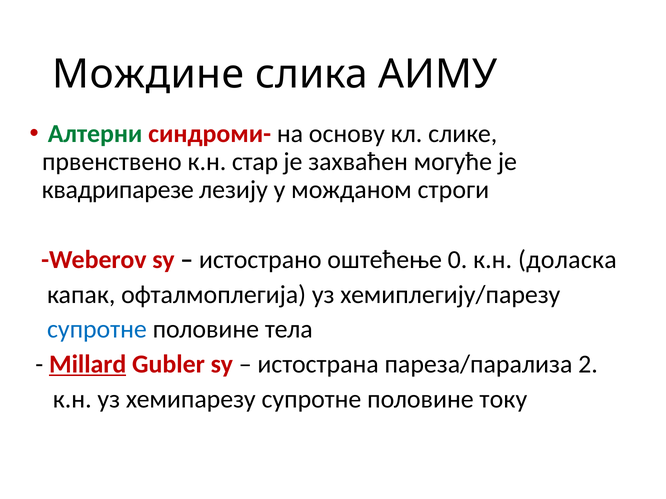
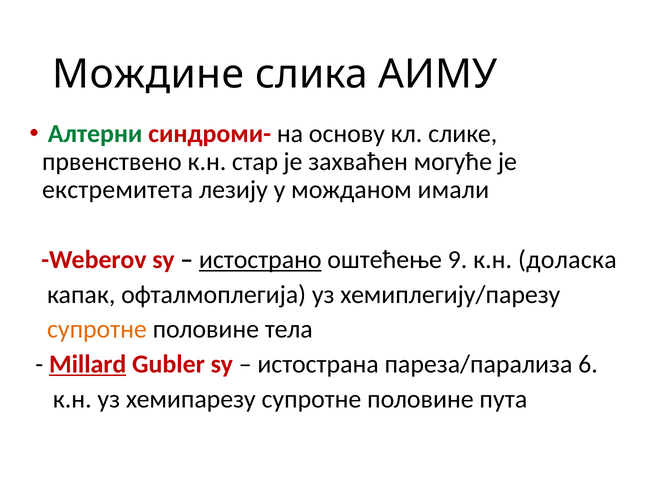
квадрипарезе: квадрипарезе -> екстремитета
строги: строги -> имали
истострано underline: none -> present
0: 0 -> 9
супротне at (97, 330) colour: blue -> orange
2: 2 -> 6
току: току -> пута
